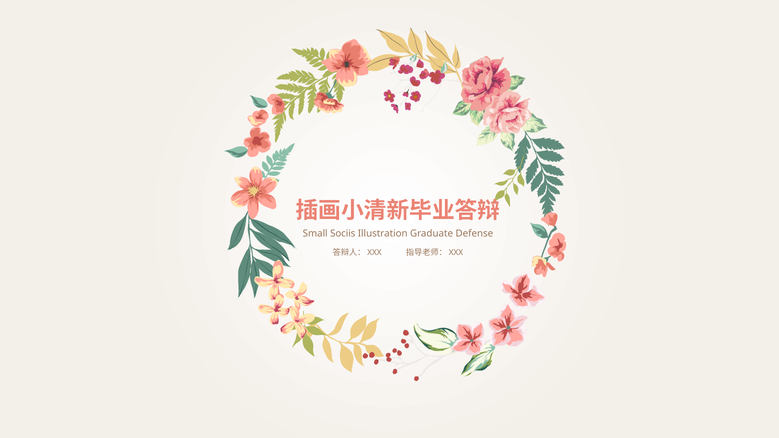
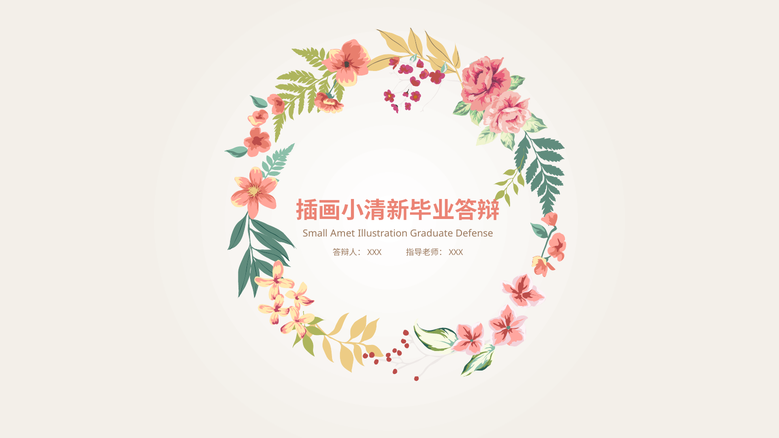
Sociis: Sociis -> Amet
